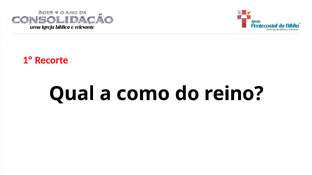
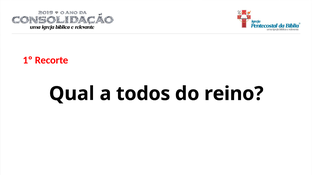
como: como -> todos
